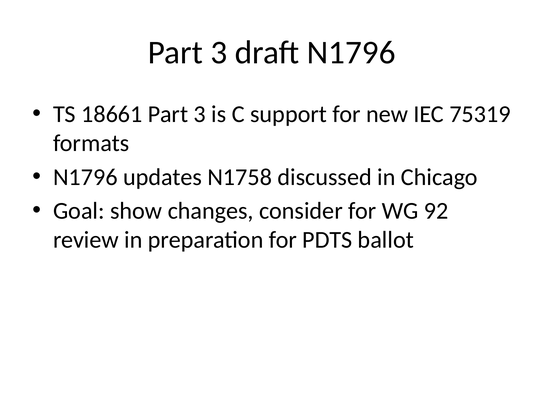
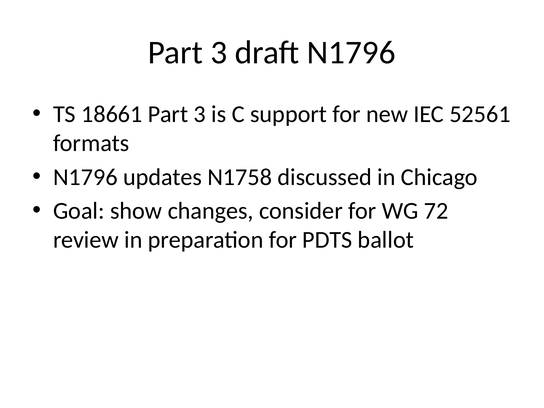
75319: 75319 -> 52561
92: 92 -> 72
